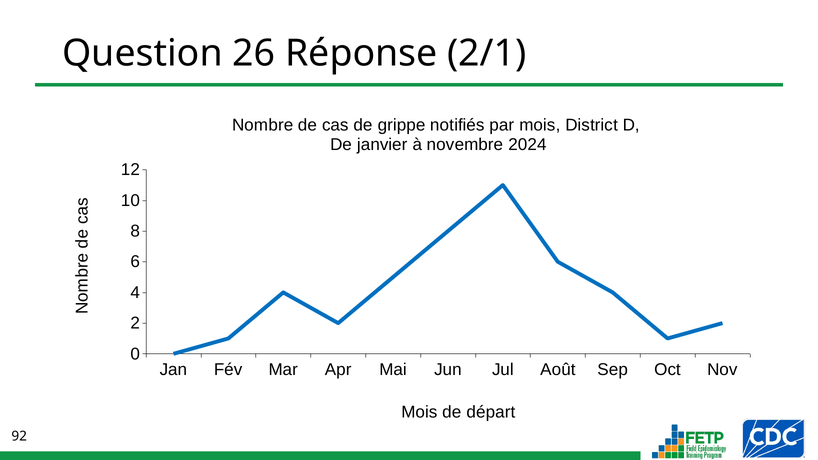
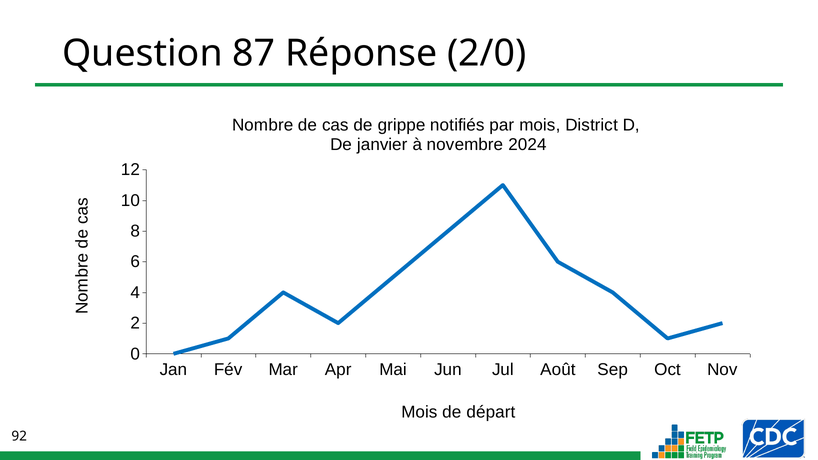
26: 26 -> 87
2/1: 2/1 -> 2/0
